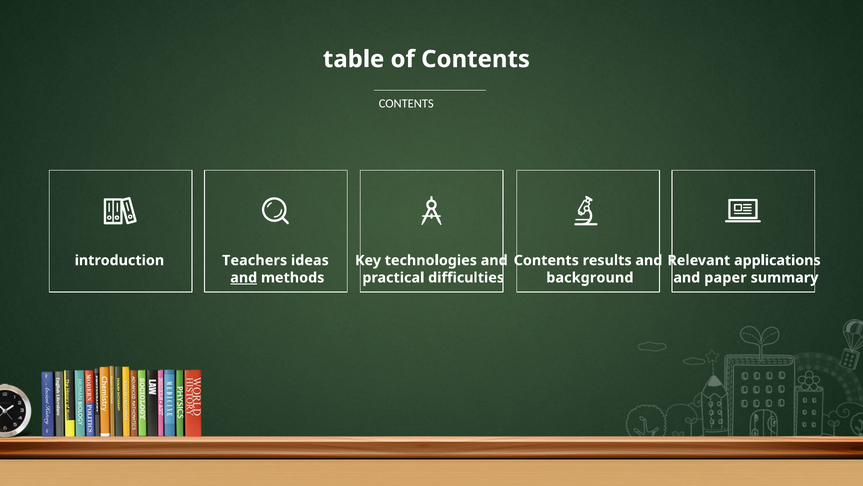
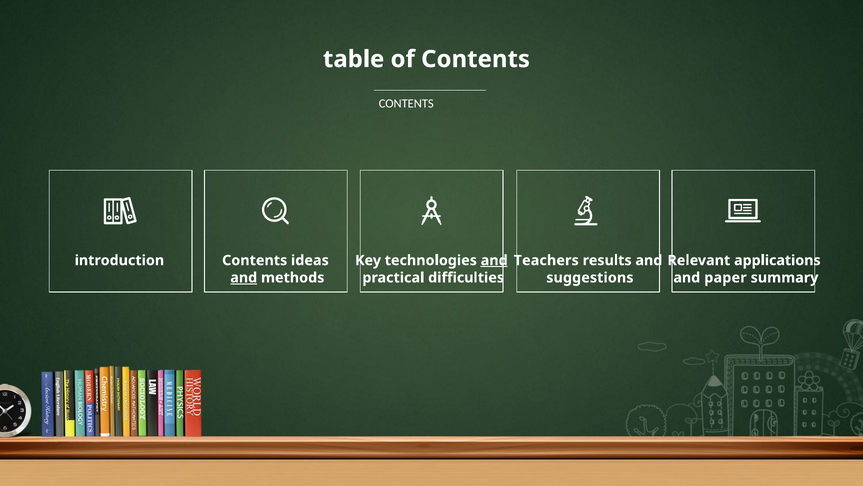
Teachers at (255, 260): Teachers -> Contents
and at (494, 260) underline: none -> present
Contents at (546, 260): Contents -> Teachers
background: background -> suggestions
